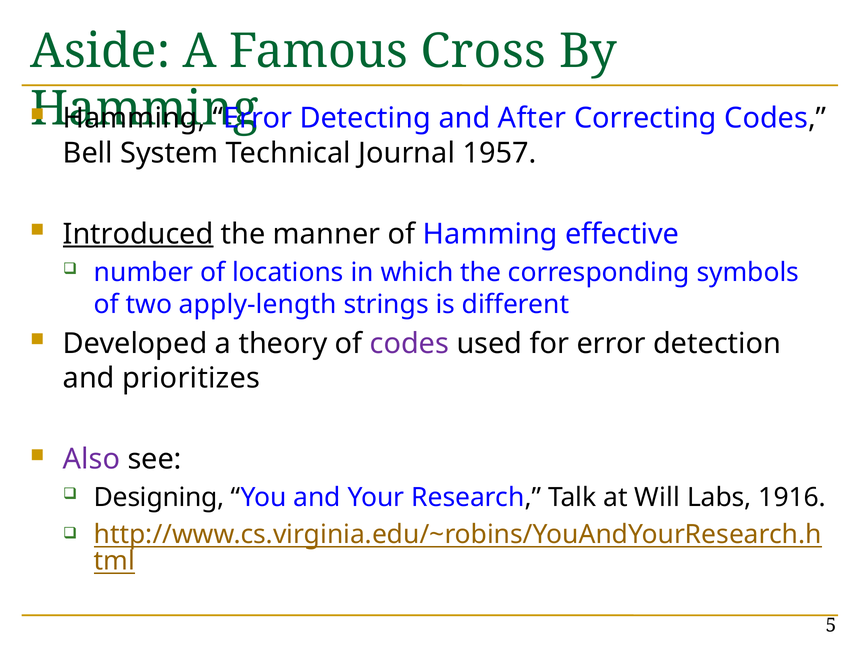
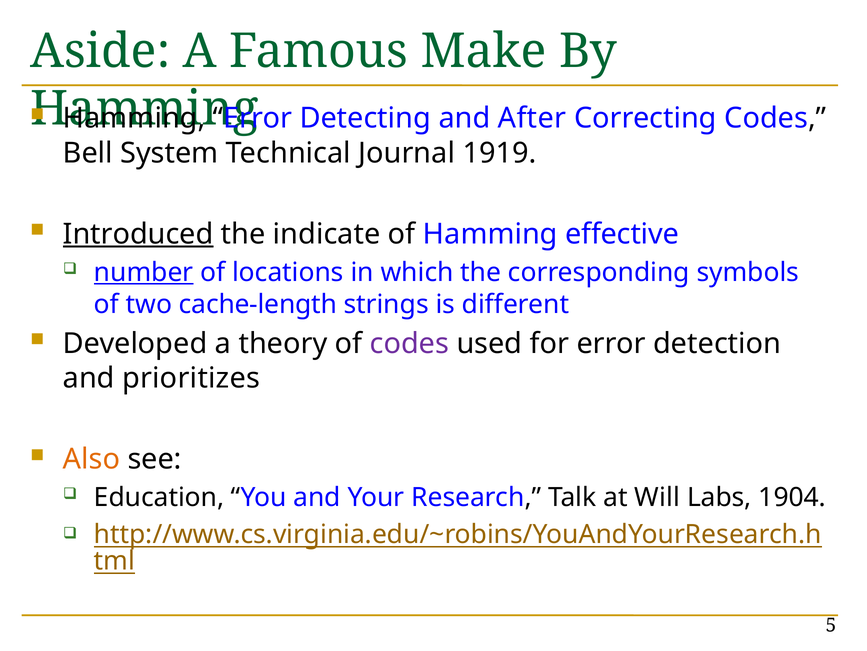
Cross: Cross -> Make
1957: 1957 -> 1919
manner: manner -> indicate
number underline: none -> present
apply-length: apply-length -> cache-length
Also colour: purple -> orange
Designing: Designing -> Education
1916: 1916 -> 1904
